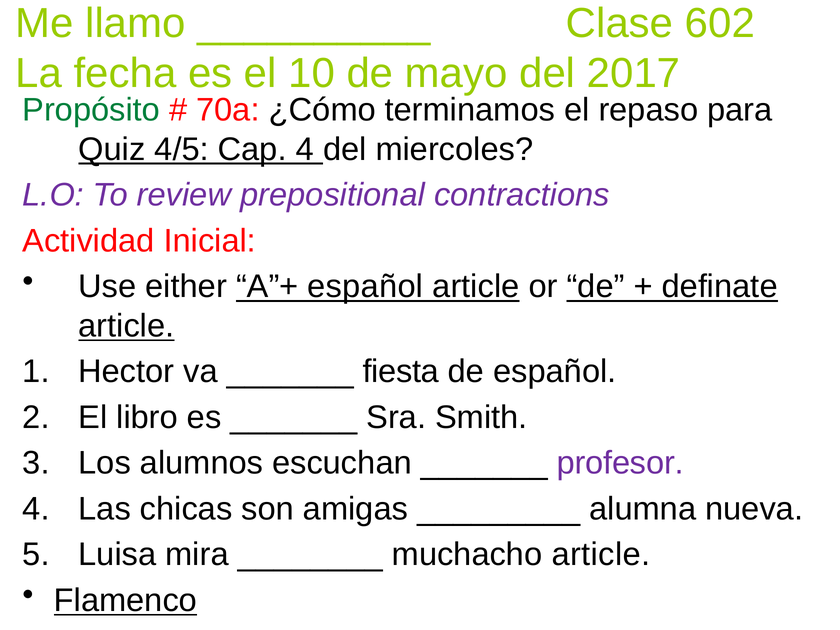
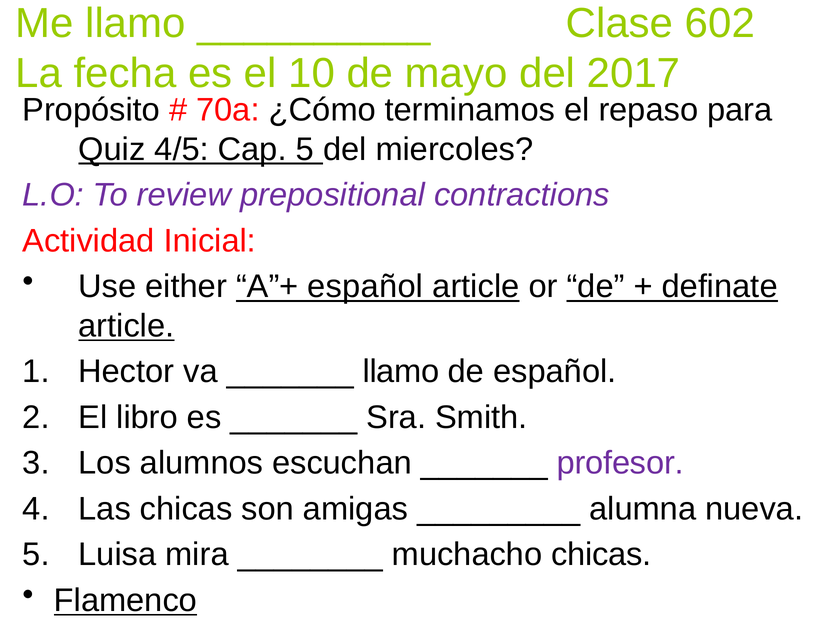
Propósito colour: green -> black
Cap 4: 4 -> 5
fiesta at (401, 372): fiesta -> llamo
muchacho article: article -> chicas
